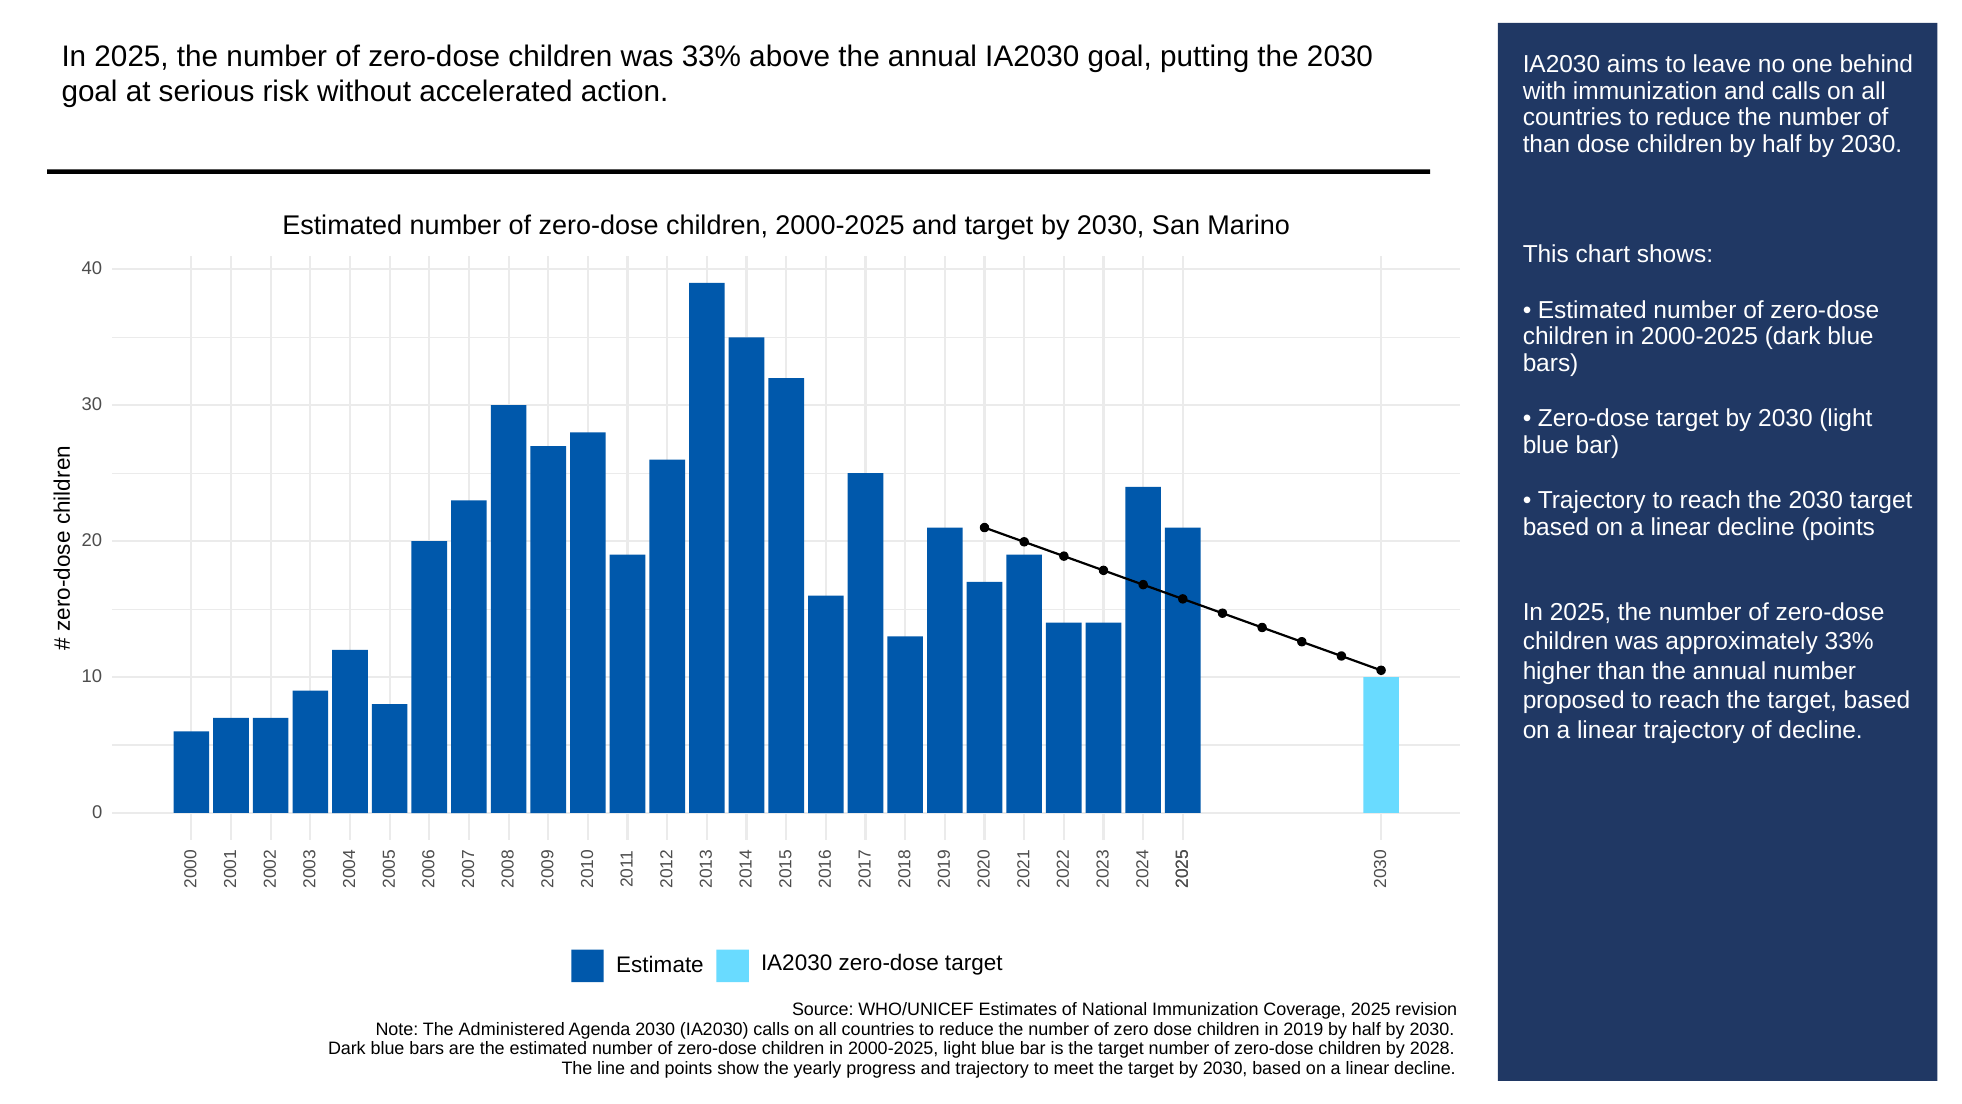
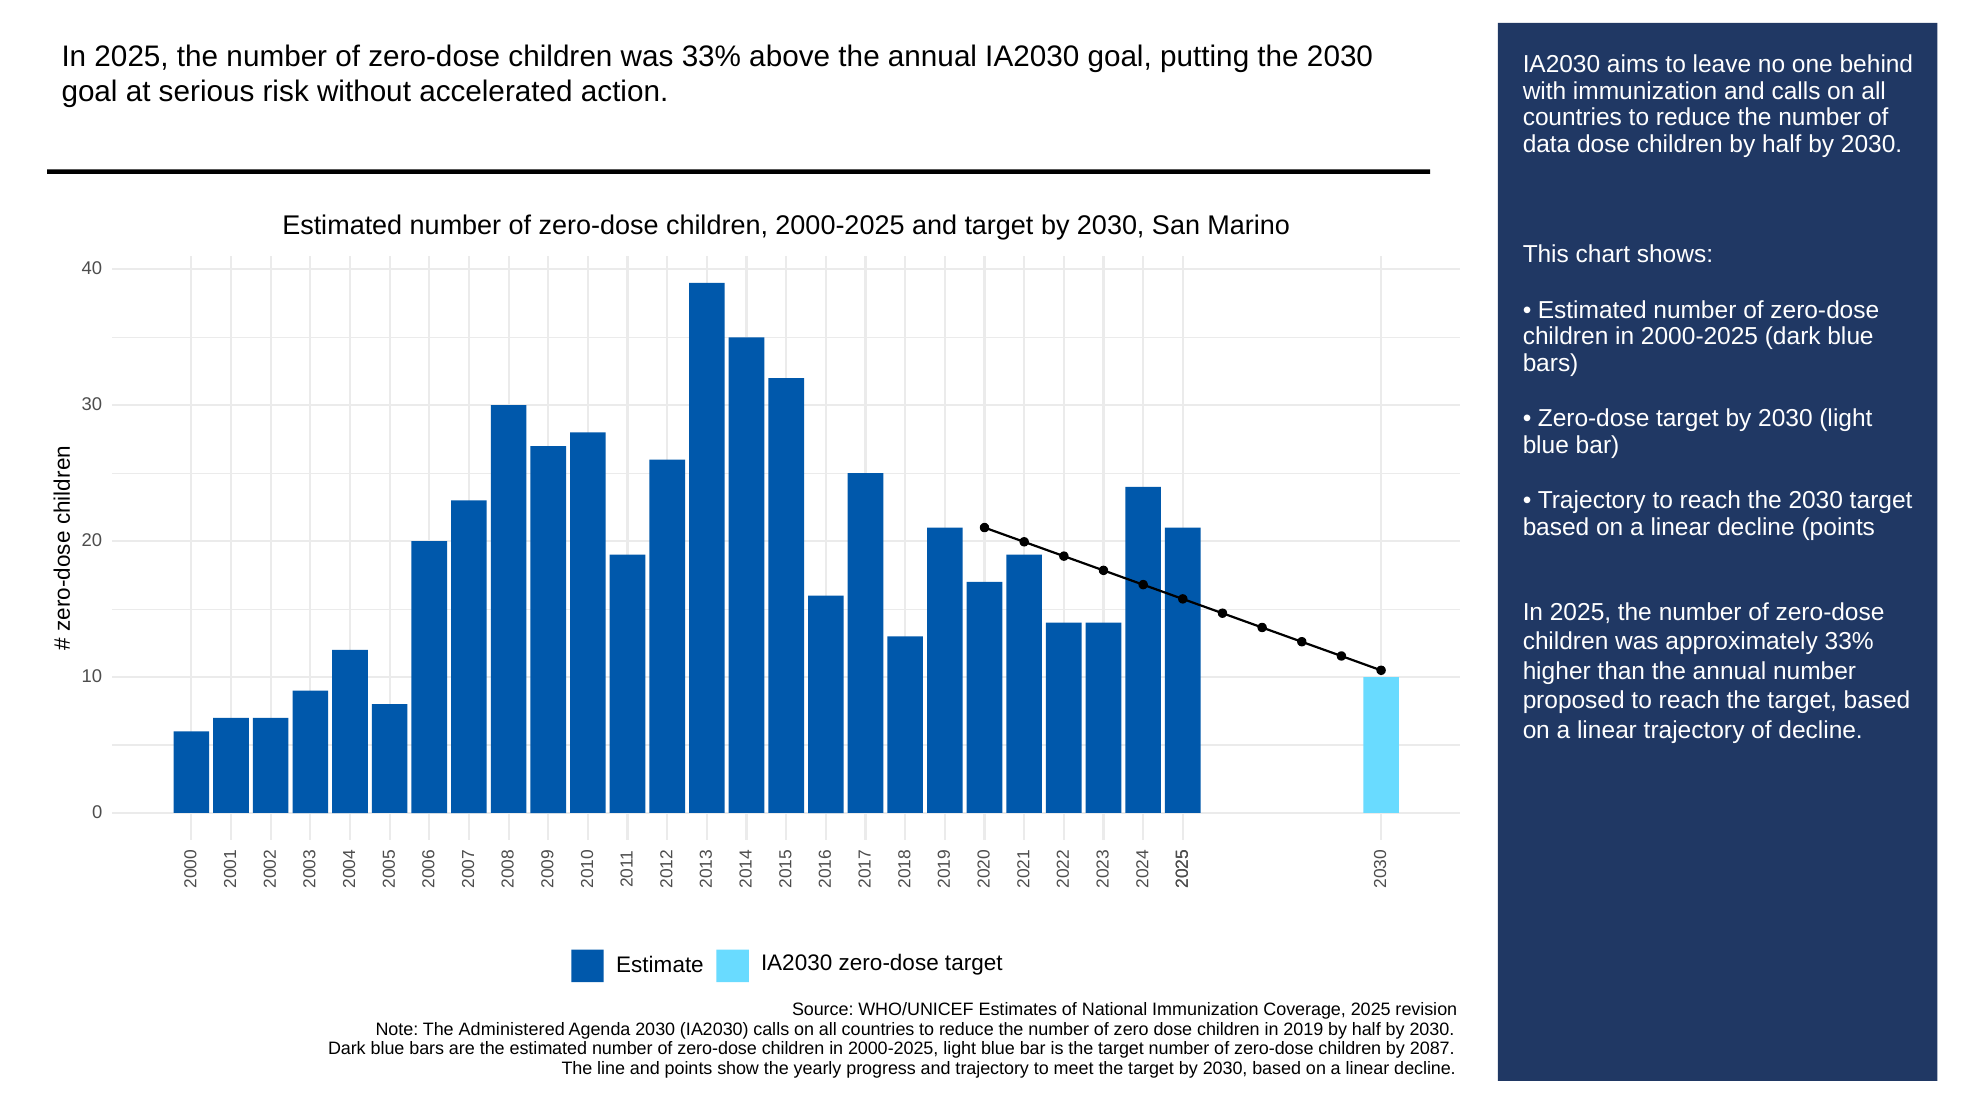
than at (1546, 144): than -> data
2028: 2028 -> 2087
